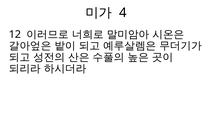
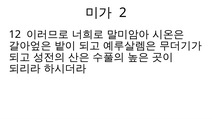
4: 4 -> 2
